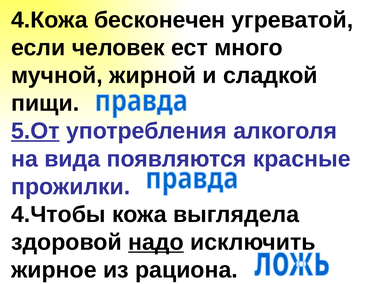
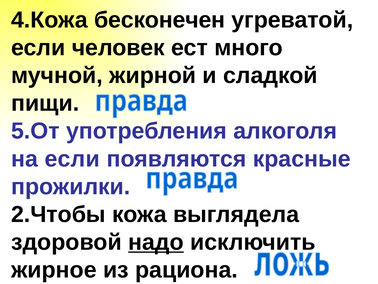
5.От underline: present -> none
на вида: вида -> если
4.Чтобы: 4.Чтобы -> 2.Чтобы
